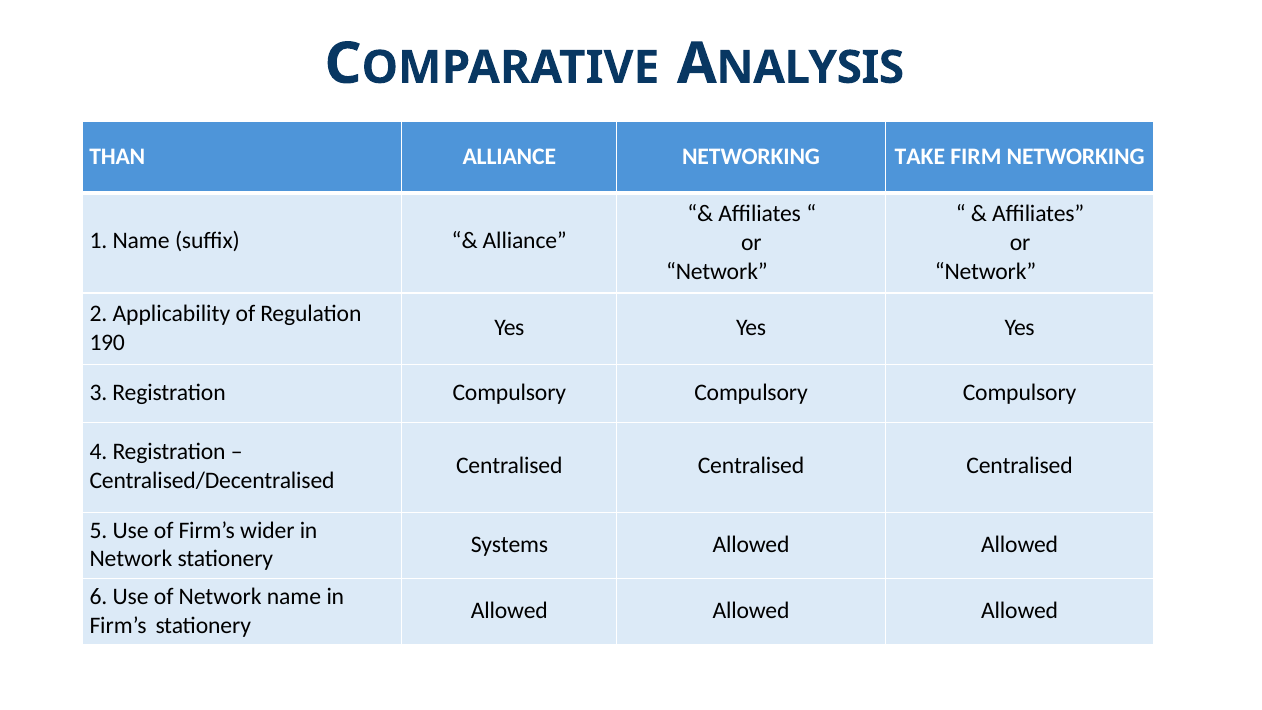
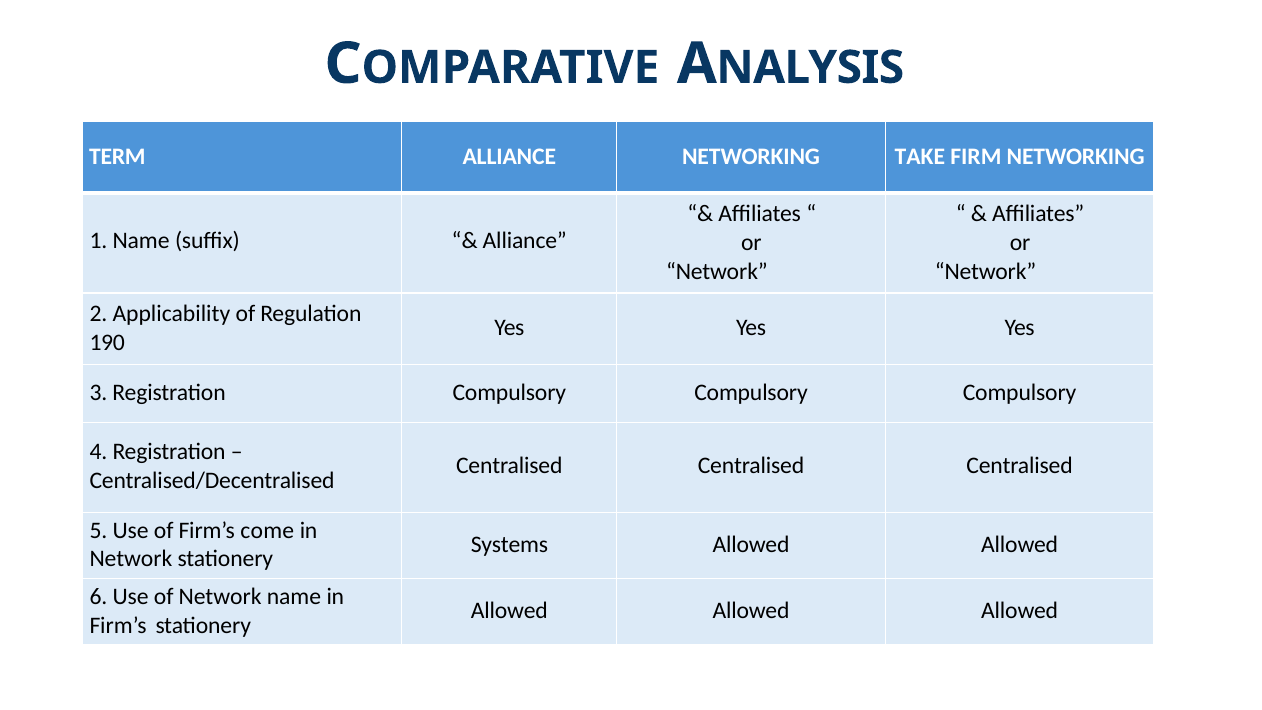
THAN: THAN -> TERM
wider: wider -> come
